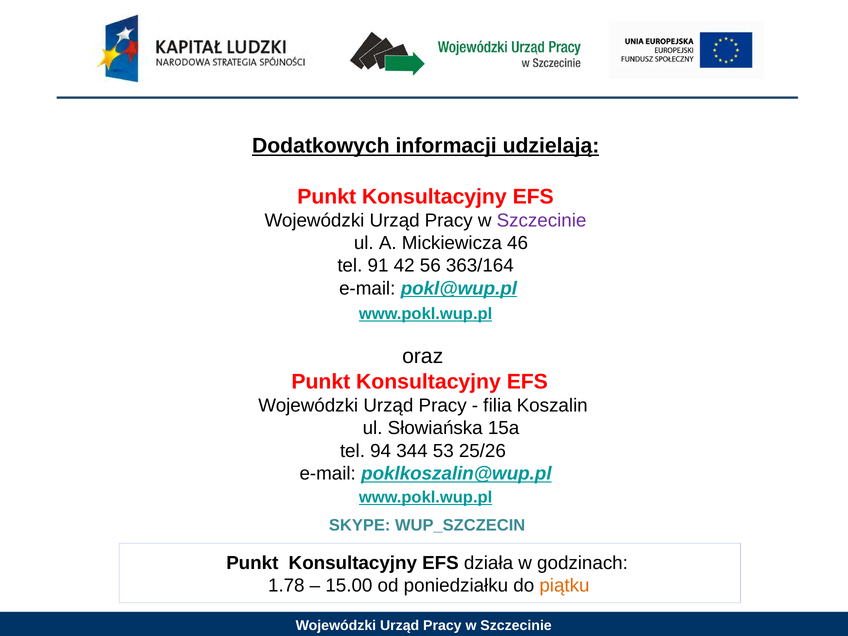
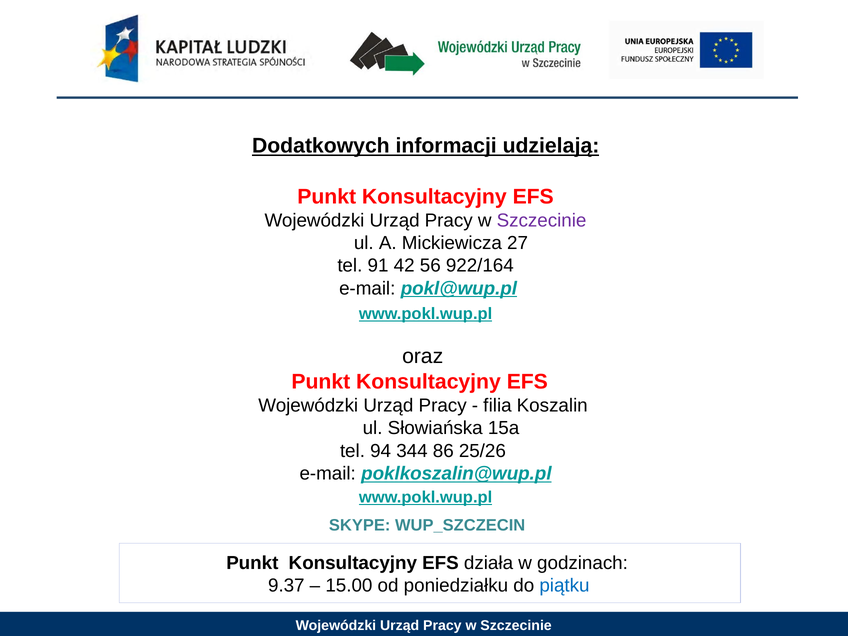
46: 46 -> 27
363/164: 363/164 -> 922/164
53: 53 -> 86
1.78: 1.78 -> 9.37
piątku colour: orange -> blue
